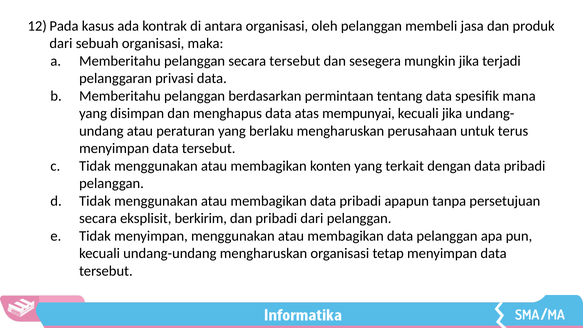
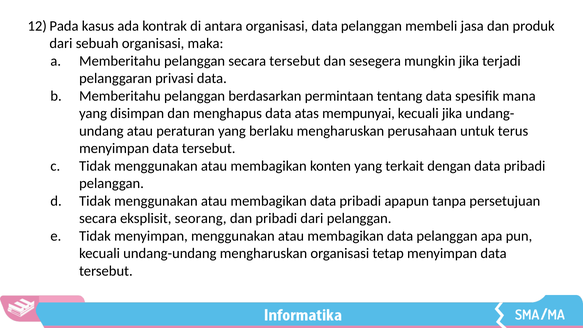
organisasi oleh: oleh -> data
berkirim: berkirim -> seorang
